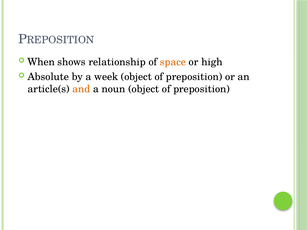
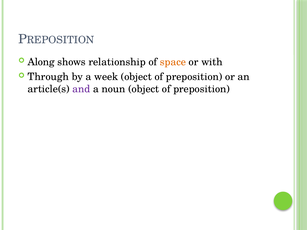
When: When -> Along
high: high -> with
Absolute: Absolute -> Through
and colour: orange -> purple
